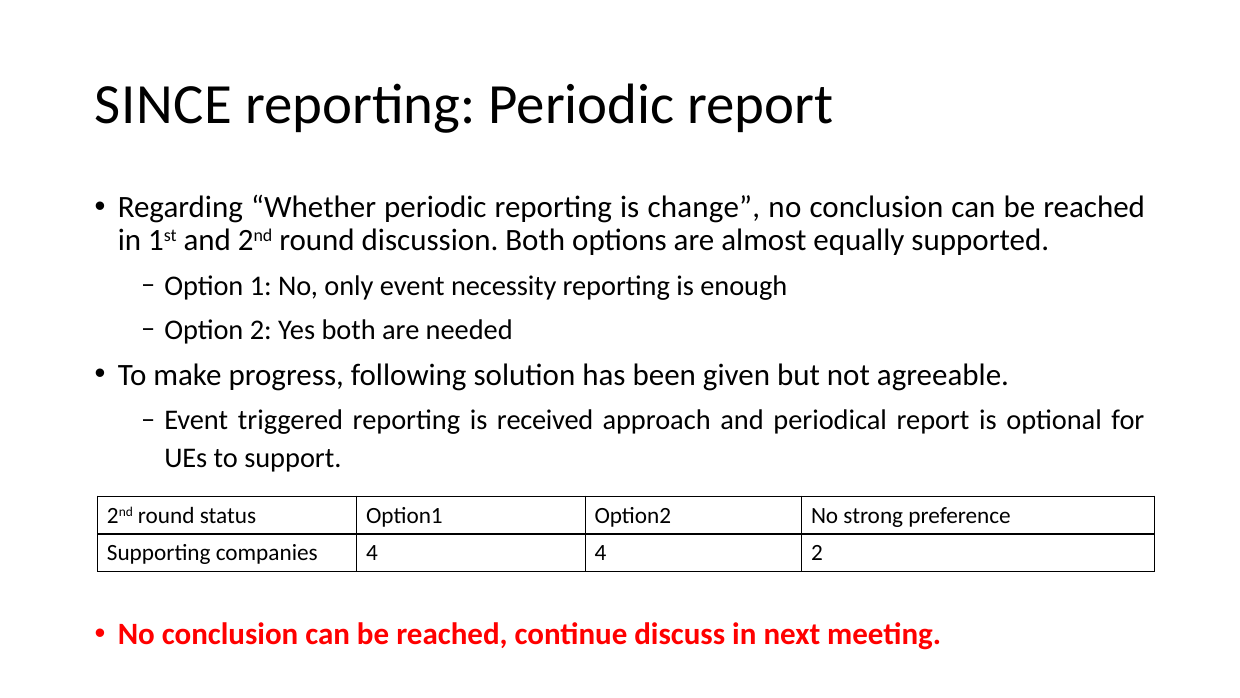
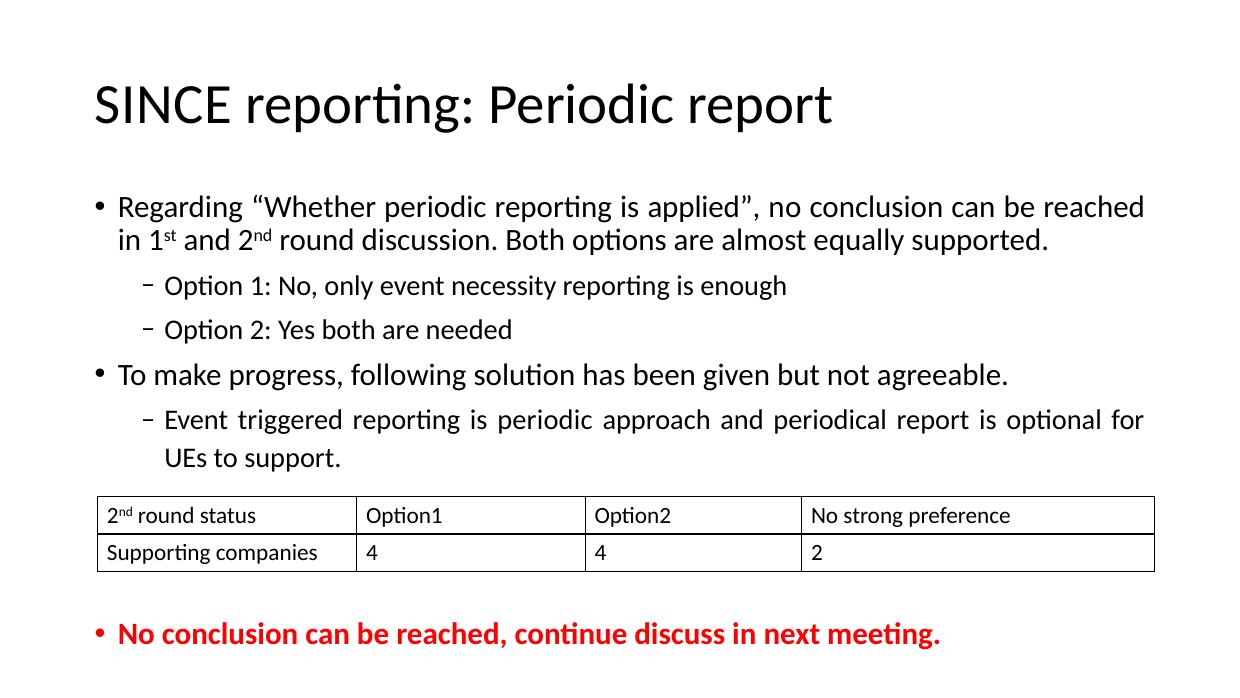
change: change -> applied
is received: received -> periodic
